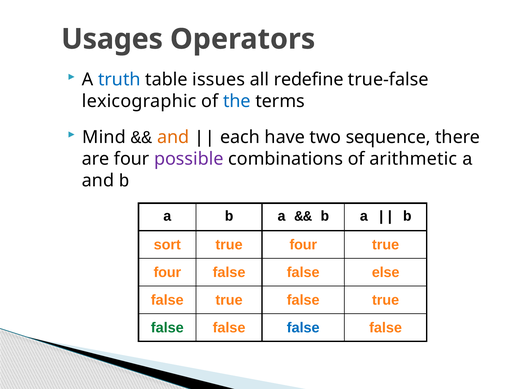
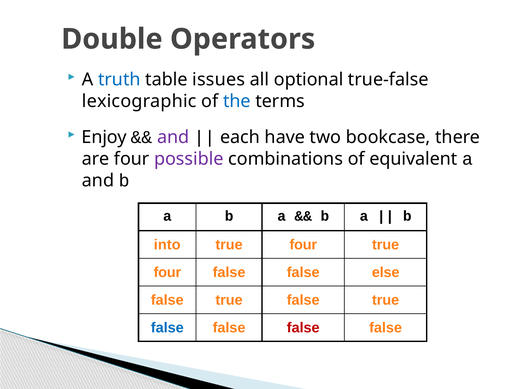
Usages: Usages -> Double
redefine: redefine -> optional
Mind: Mind -> Enjoy
and at (173, 137) colour: orange -> purple
sequence: sequence -> bookcase
arithmetic: arithmetic -> equivalent
sort: sort -> into
false at (167, 327) colour: green -> blue
false at (303, 327) colour: blue -> red
